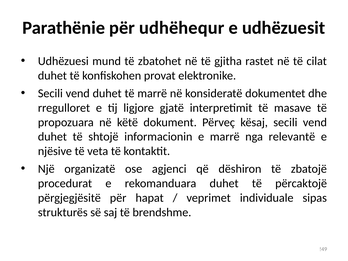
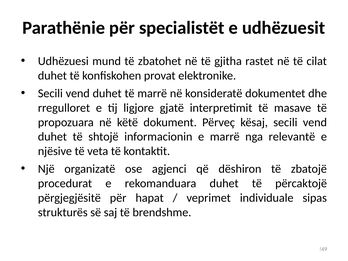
udhëhequr: udhëhequr -> specialistët
